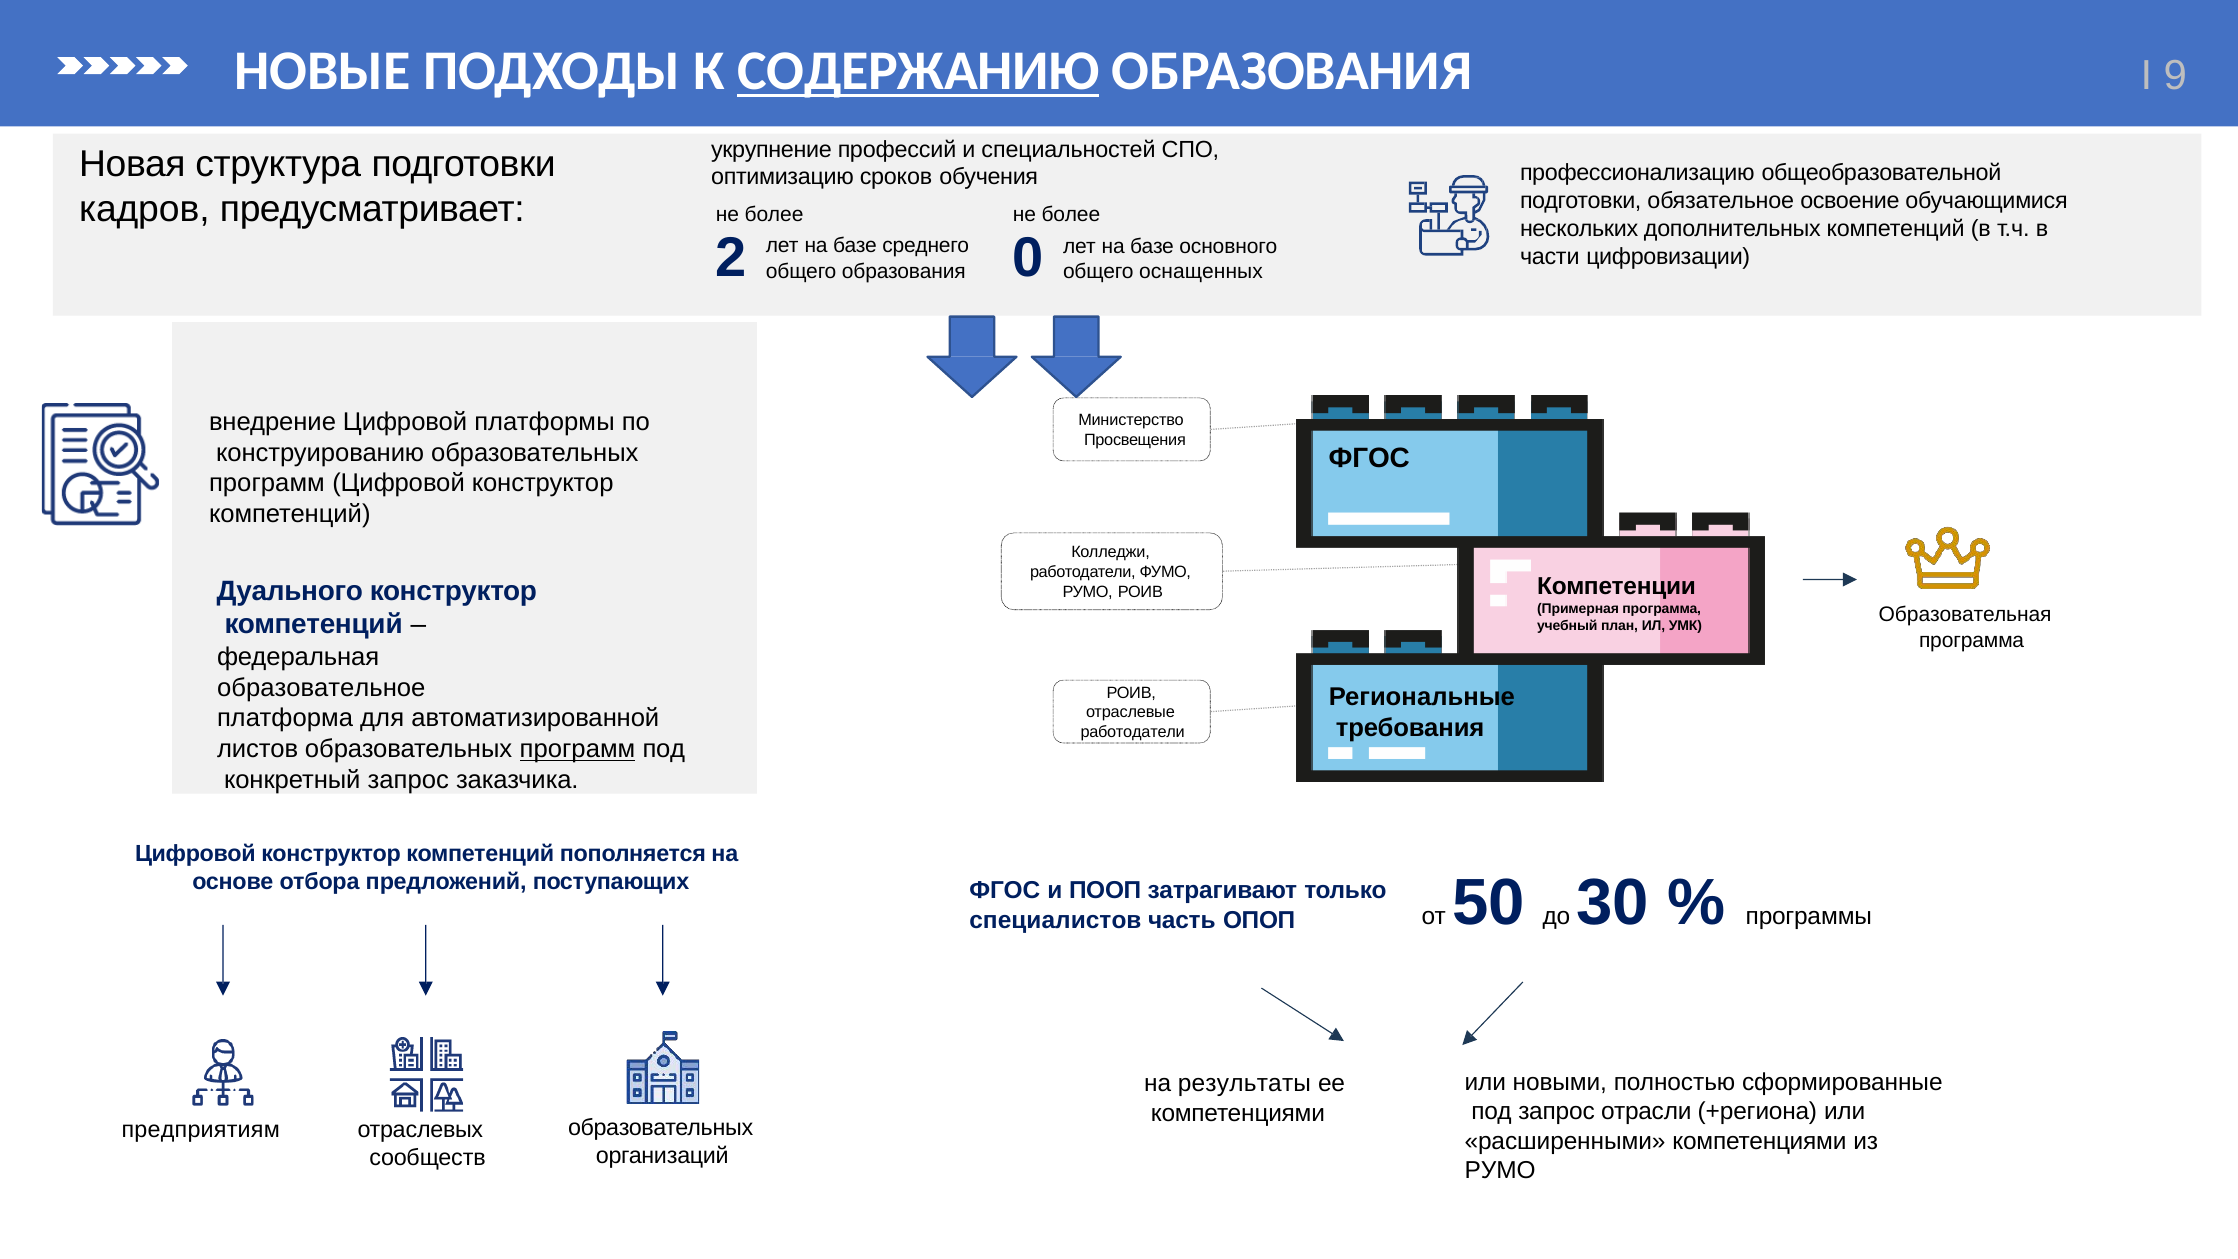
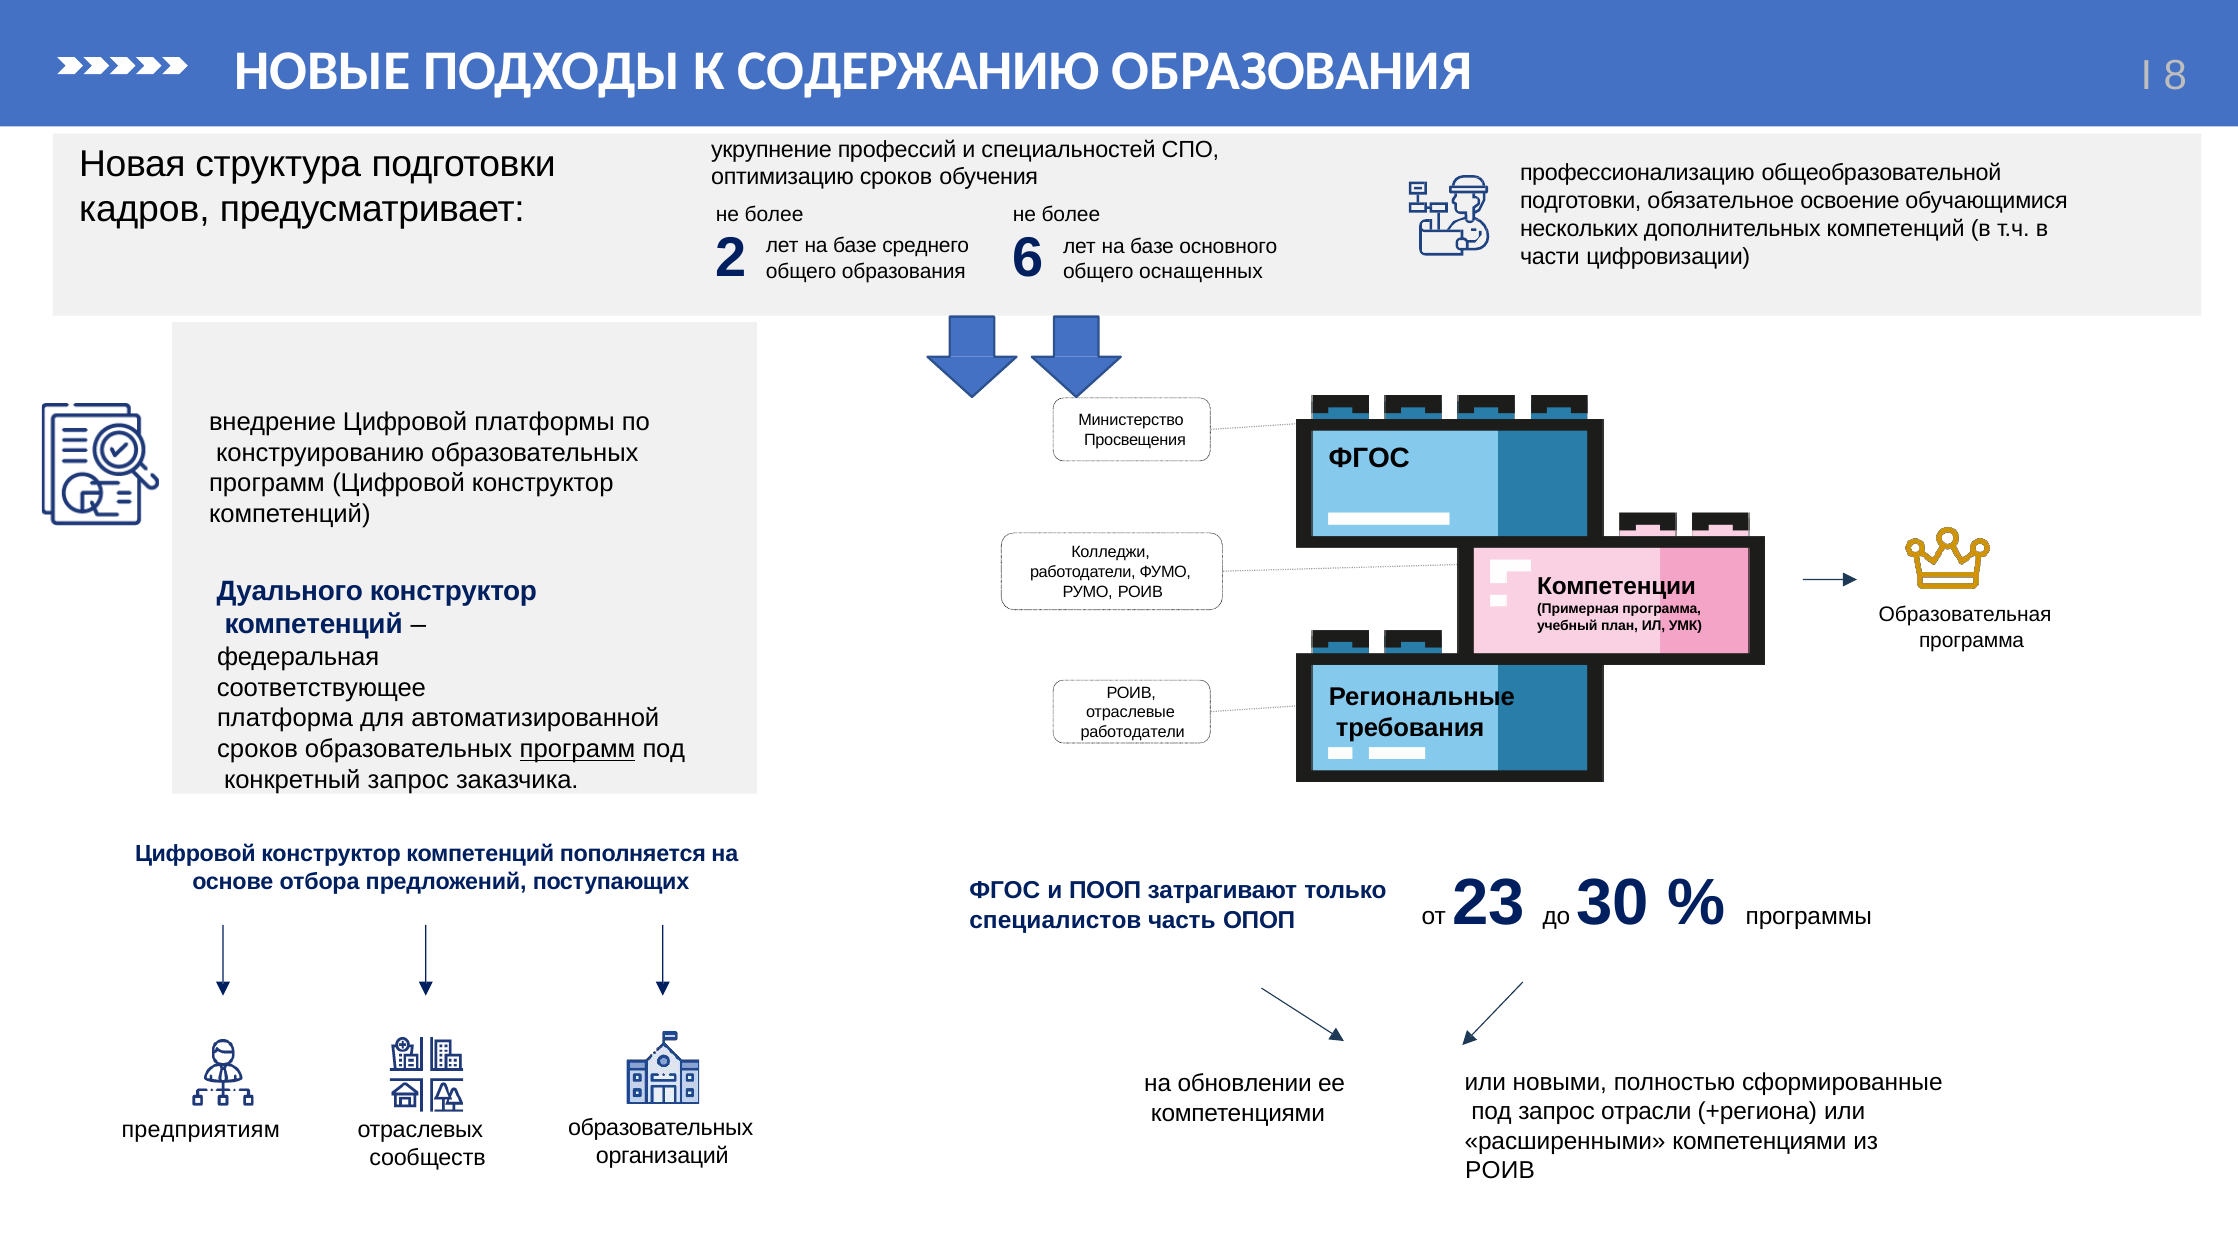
СОДЕРЖАНИЮ underline: present -> none
9: 9 -> 8
0: 0 -> 6
образовательное: образовательное -> соответствующее
листов at (258, 749): листов -> сроков
50: 50 -> 23
результаты: результаты -> обновлении
РУМО at (1500, 1170): РУМО -> РОИВ
